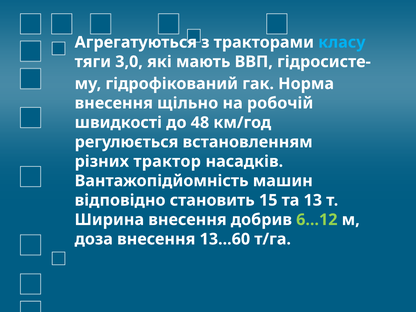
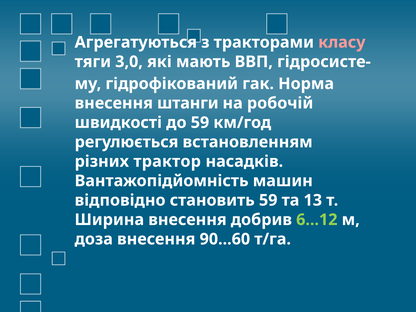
класу colour: light blue -> pink
щільно: щільно -> штанги
до 48: 48 -> 59
становить 15: 15 -> 59
13...60: 13...60 -> 90...60
